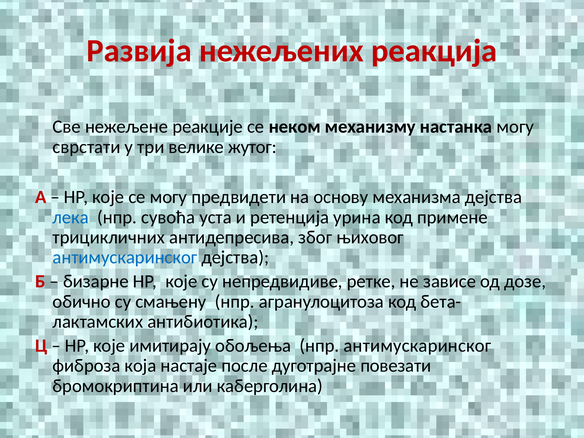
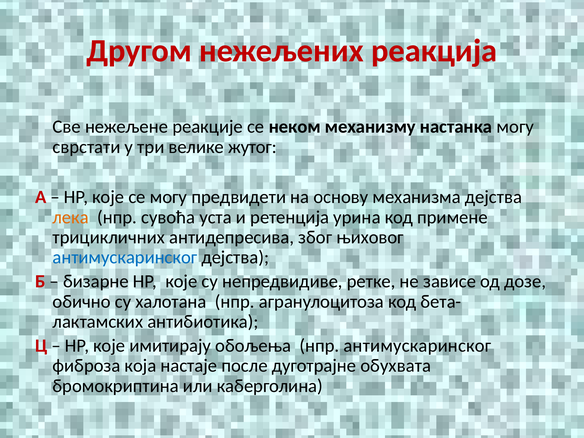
Развија: Развија -> Другом
лека colour: blue -> orange
смањену: смањену -> халотана
повезати: повезати -> обухвата
